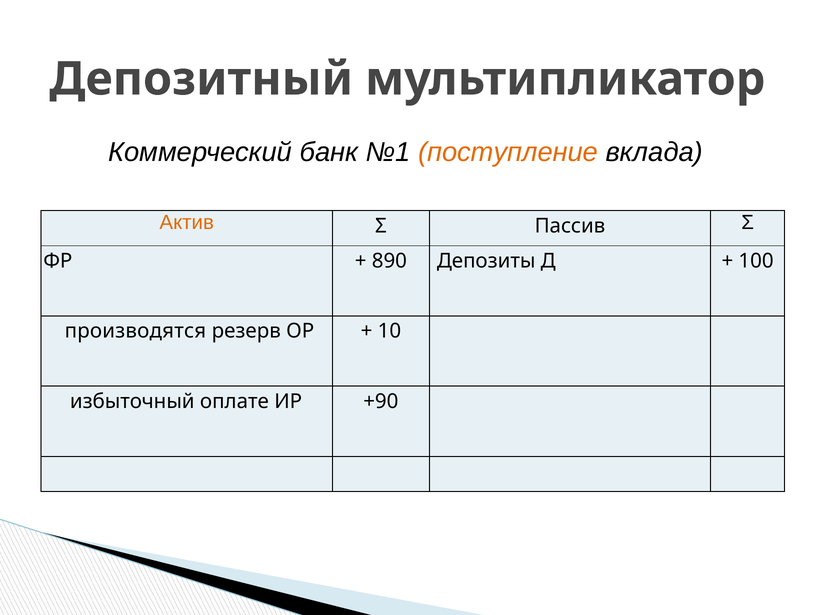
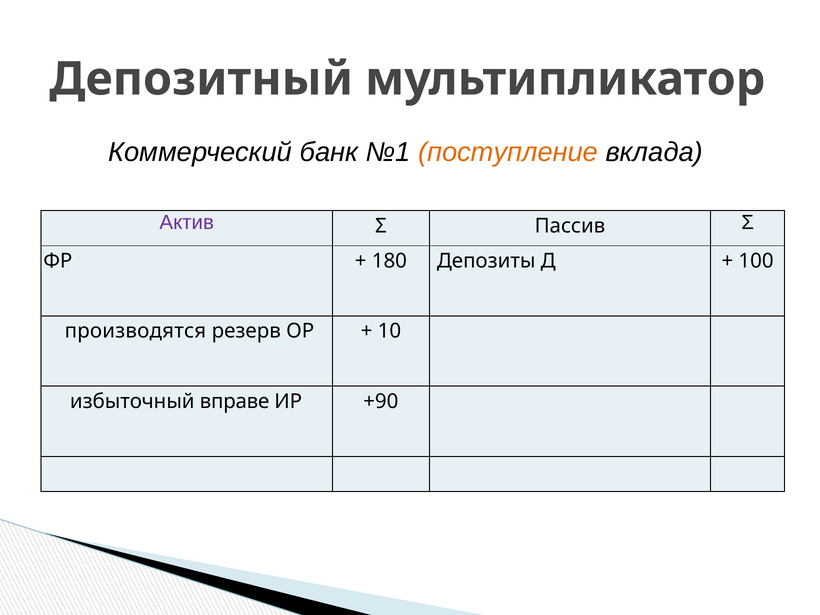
Актив colour: orange -> purple
890: 890 -> 180
оплате: оплате -> вправе
